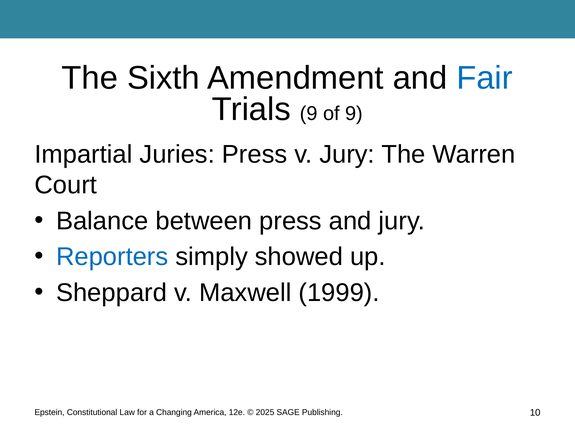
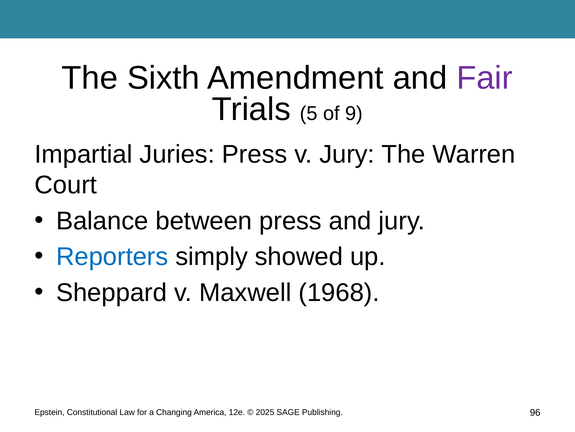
Fair colour: blue -> purple
Trials 9: 9 -> 5
1999: 1999 -> 1968
10: 10 -> 96
